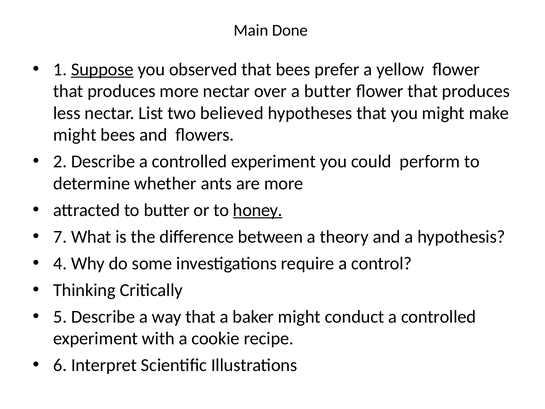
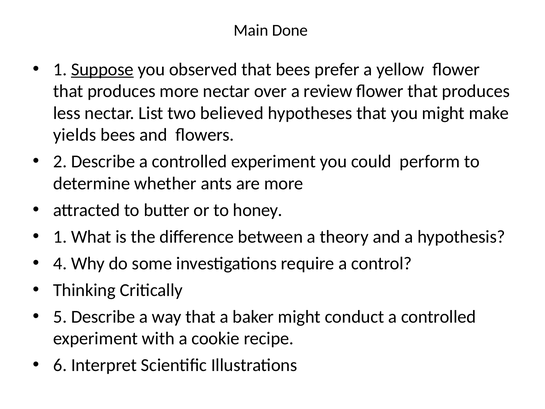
a butter: butter -> review
might at (75, 135): might -> yields
honey underline: present -> none
7 at (60, 237): 7 -> 1
